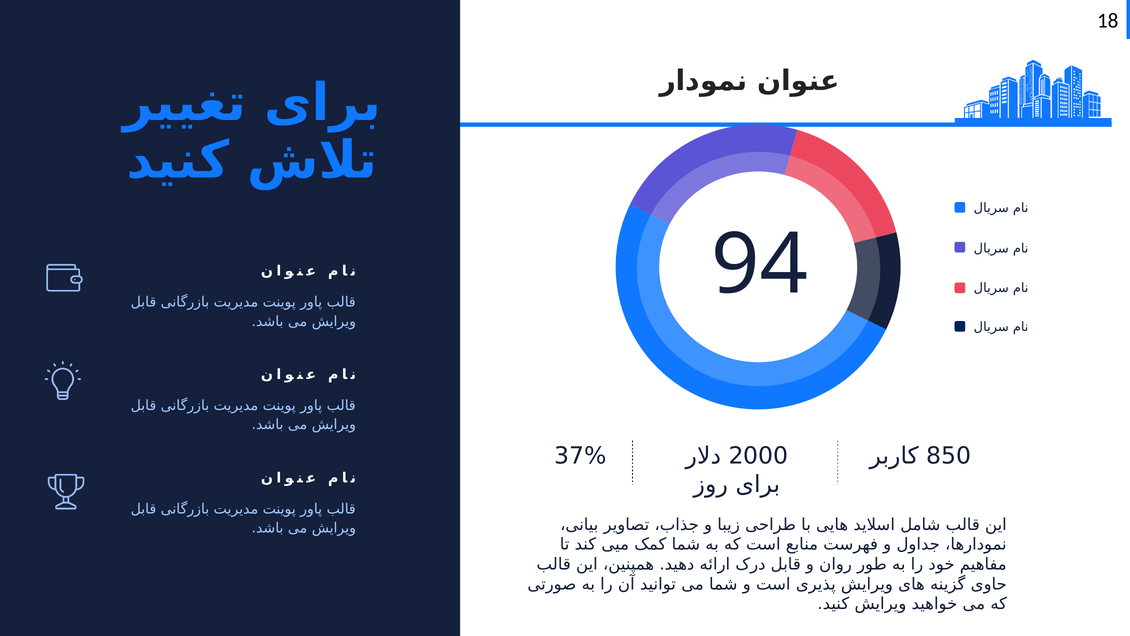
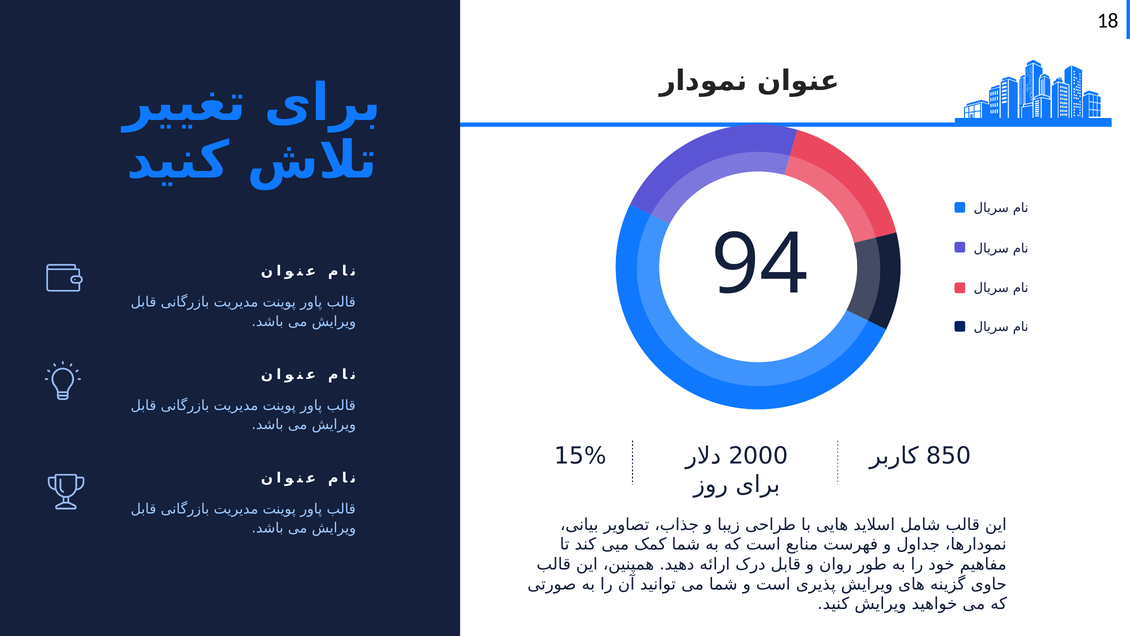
37%: 37% -> 15%
